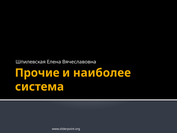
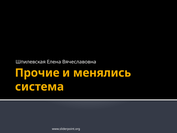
наиболее: наиболее -> менялись
